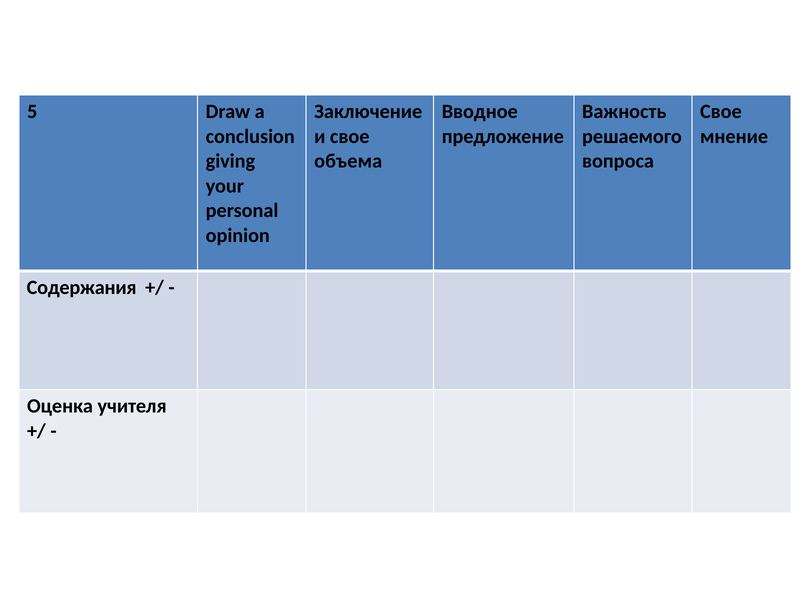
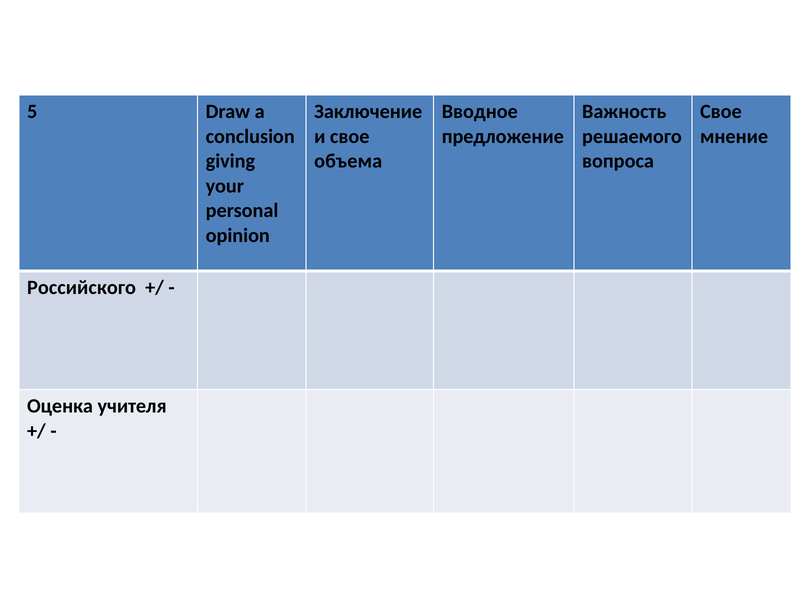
Содержания: Содержания -> Российского
